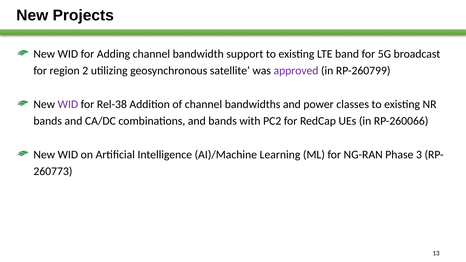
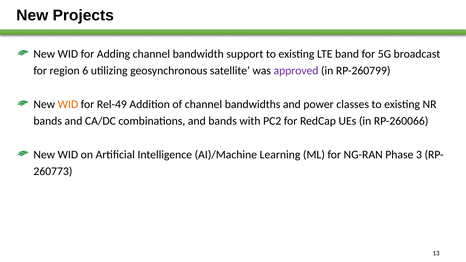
2: 2 -> 6
WID at (68, 104) colour: purple -> orange
Rel-38: Rel-38 -> Rel-49
